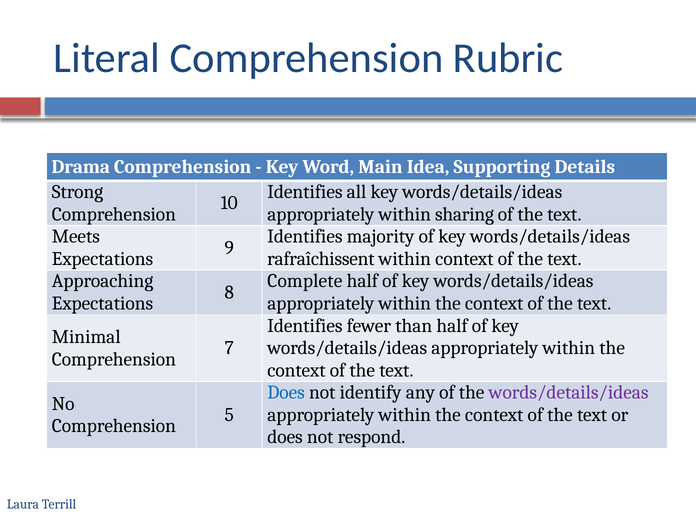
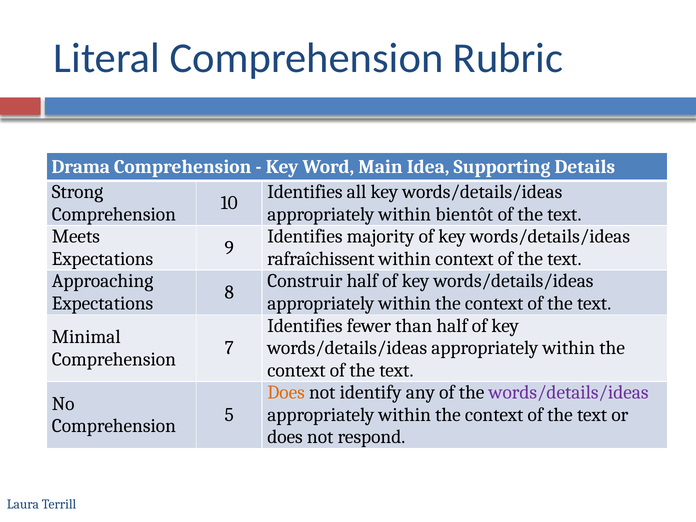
sharing: sharing -> bientôt
Complete: Complete -> Construir
Does at (286, 393) colour: blue -> orange
